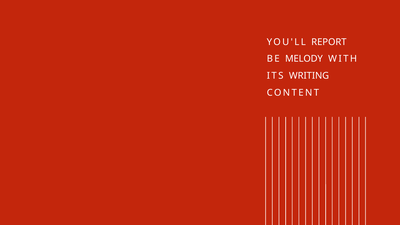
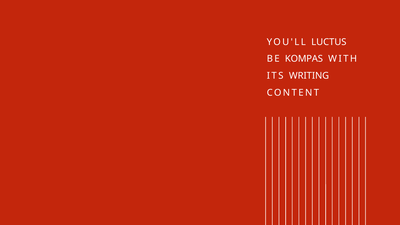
REPORT: REPORT -> LUCTUS
MELODY: MELODY -> KOMPAS
